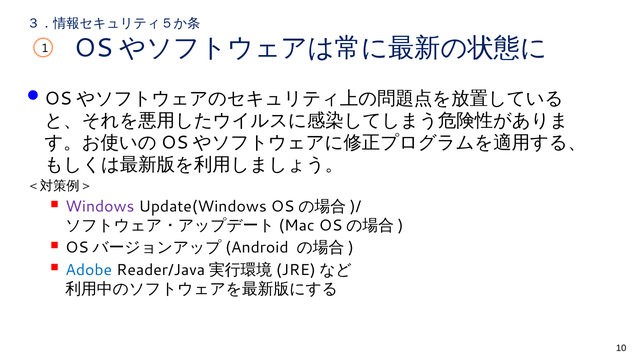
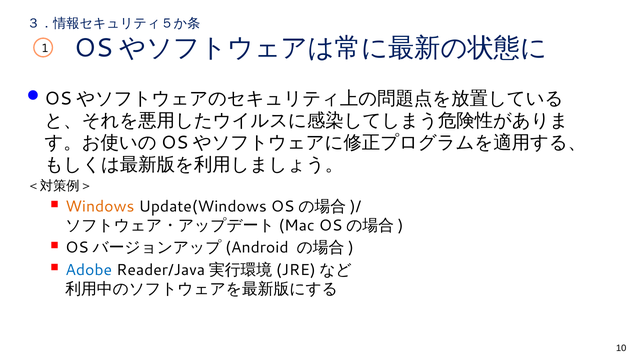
Windows colour: purple -> orange
